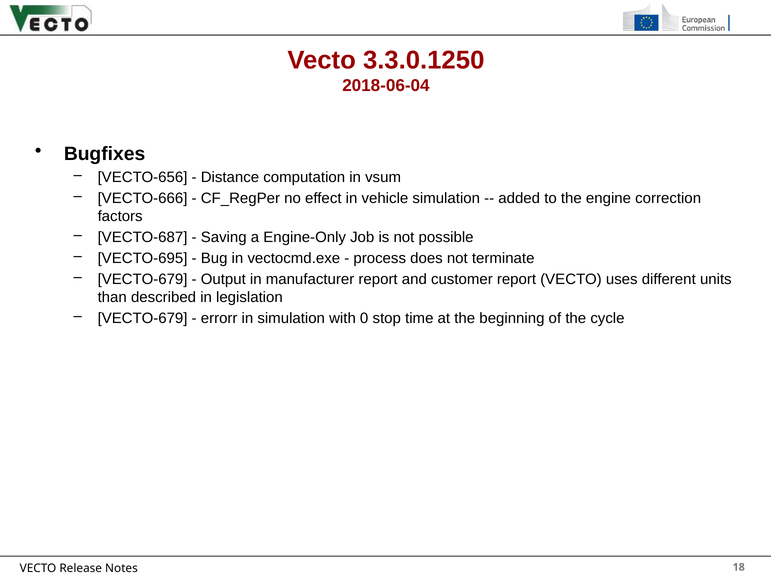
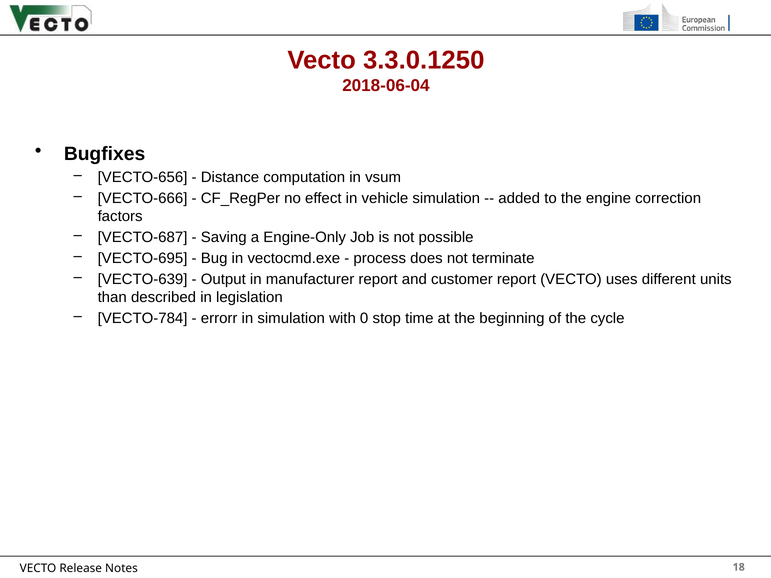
VECTO-679 at (143, 279): VECTO-679 -> VECTO-639
VECTO-679 at (143, 318): VECTO-679 -> VECTO-784
